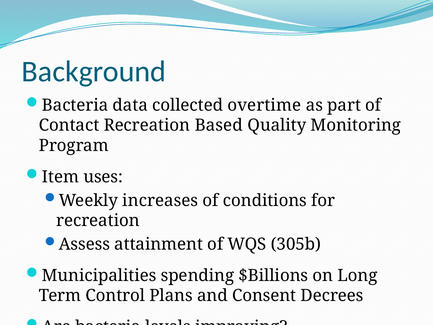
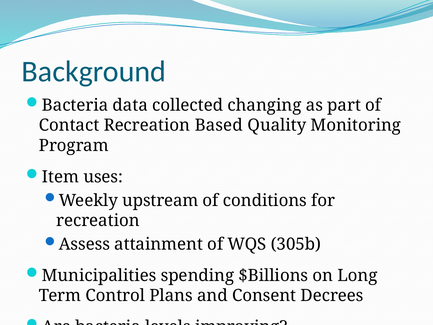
overtime: overtime -> changing
increases: increases -> upstream
